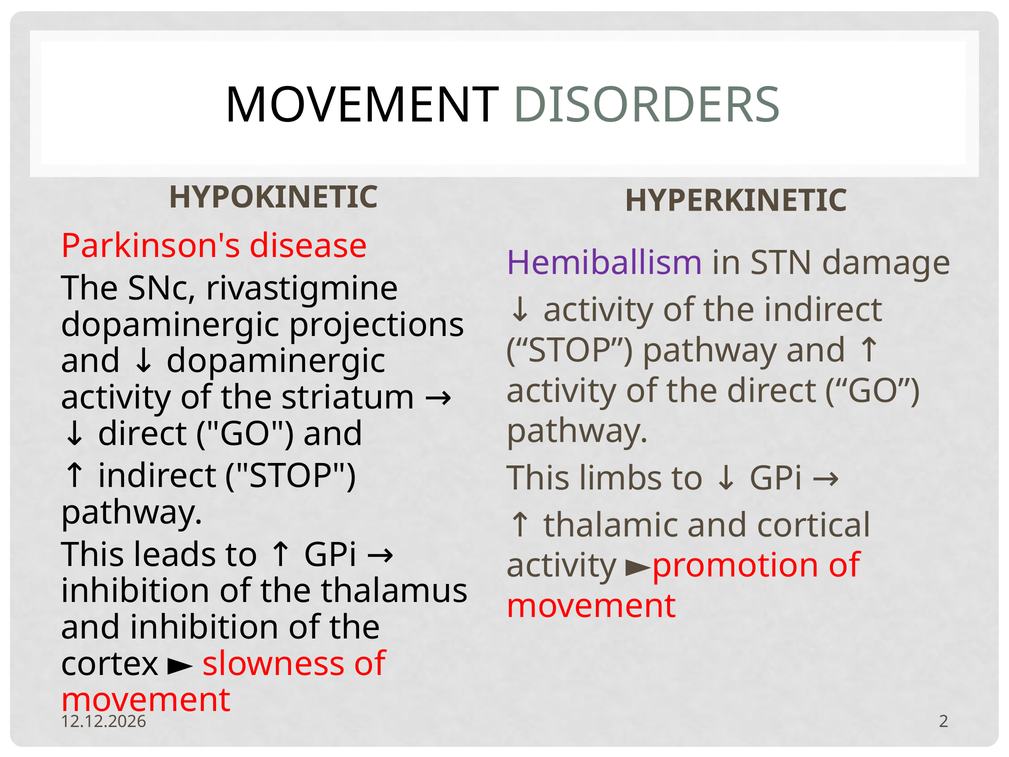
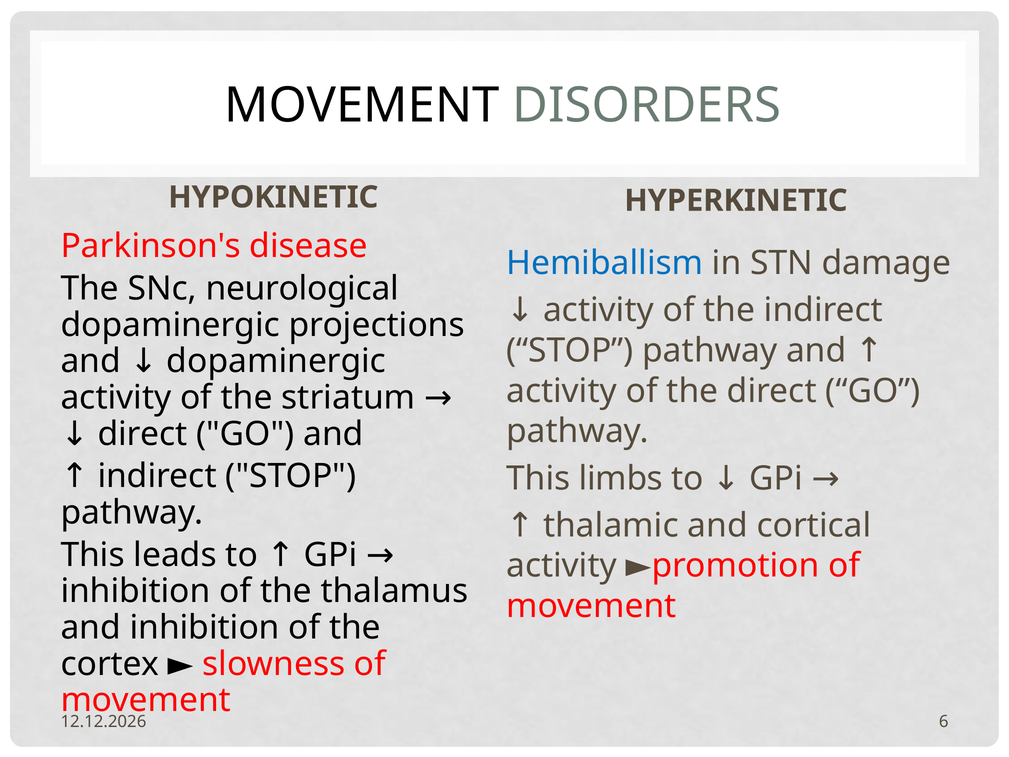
Hemiballism colour: purple -> blue
rivastigmine: rivastigmine -> neurological
2: 2 -> 6
